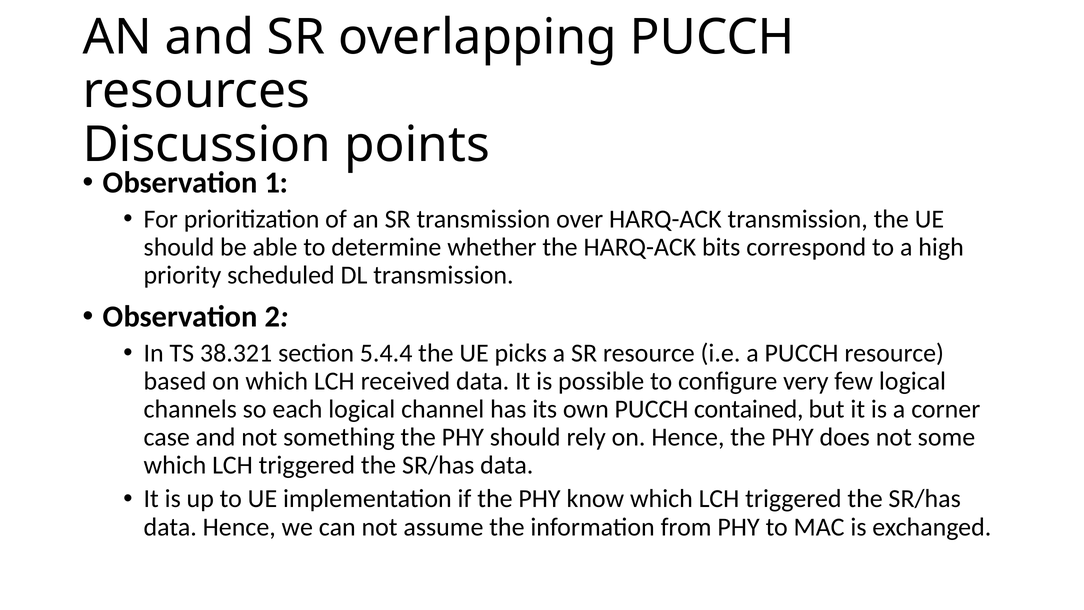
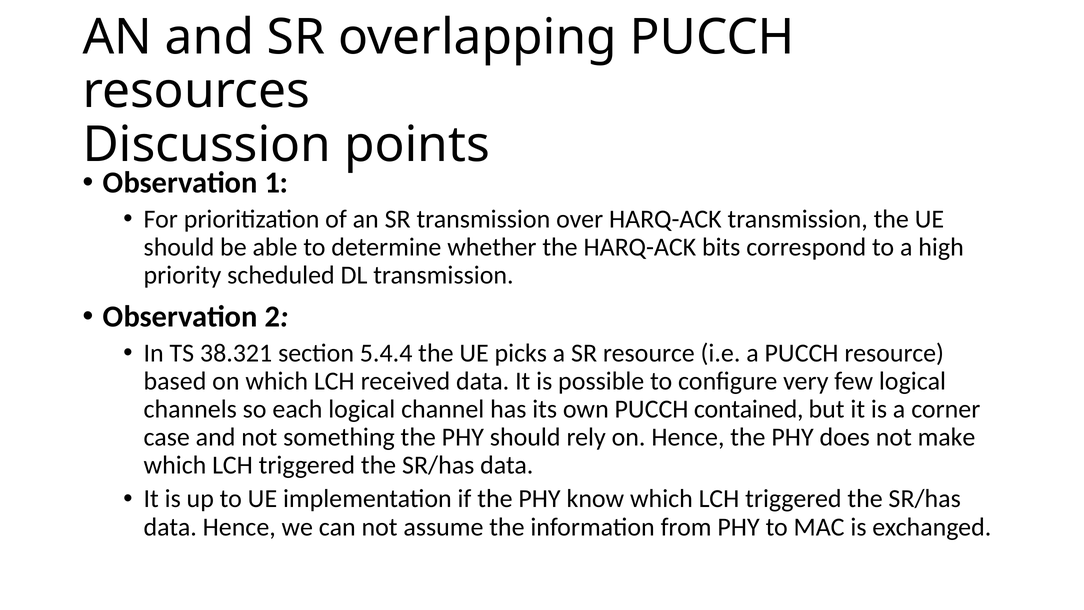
some: some -> make
